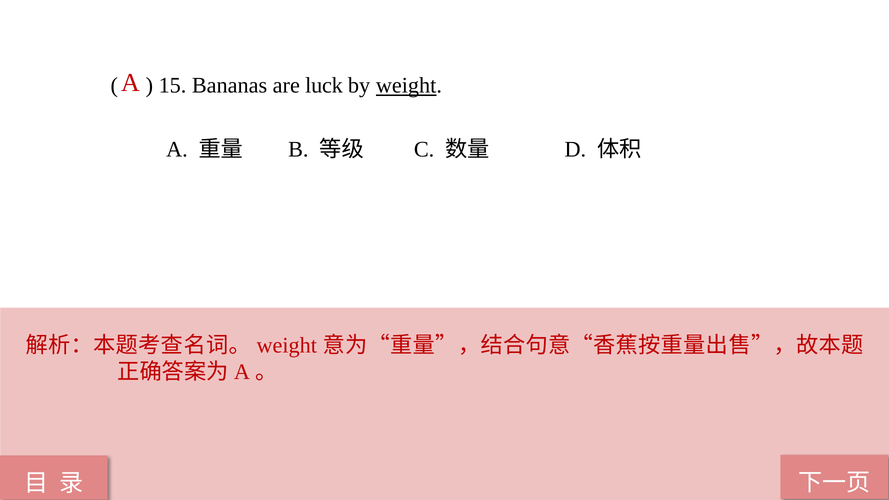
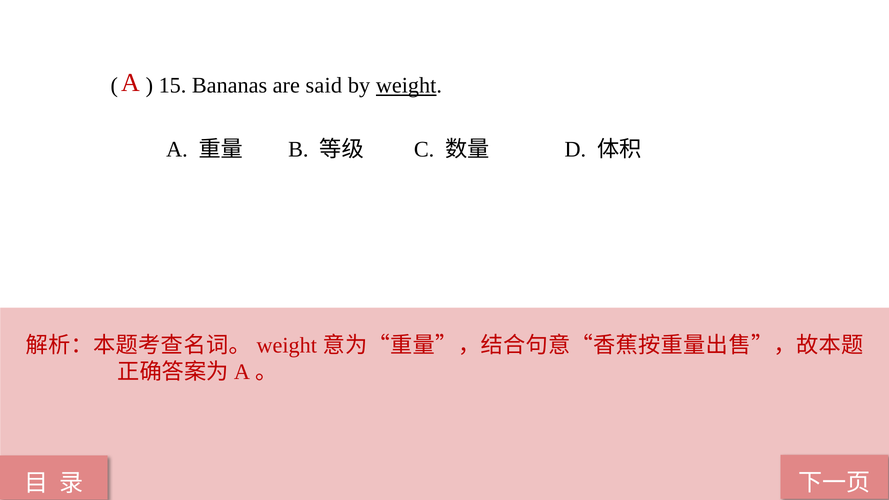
luck: luck -> said
